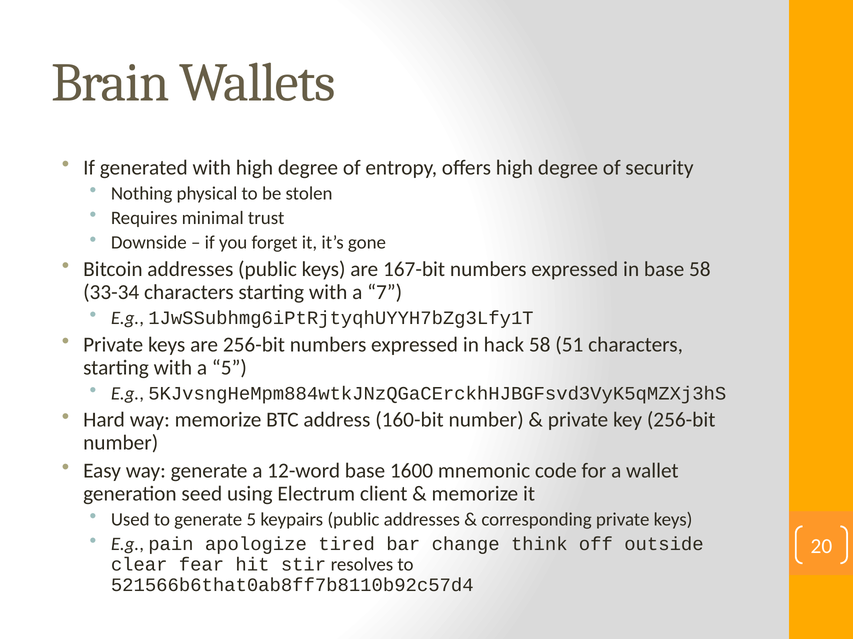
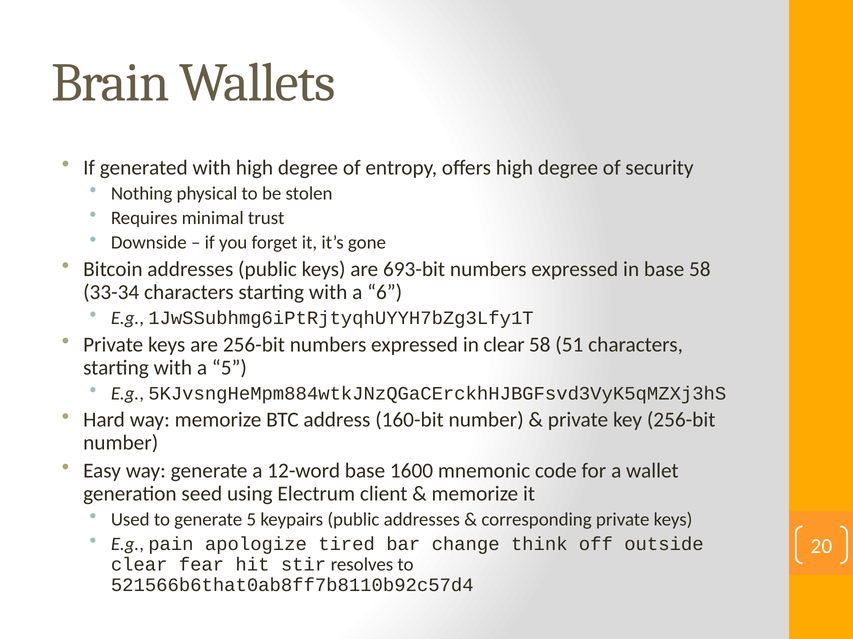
167-bit: 167-bit -> 693-bit
7: 7 -> 6
in hack: hack -> clear
